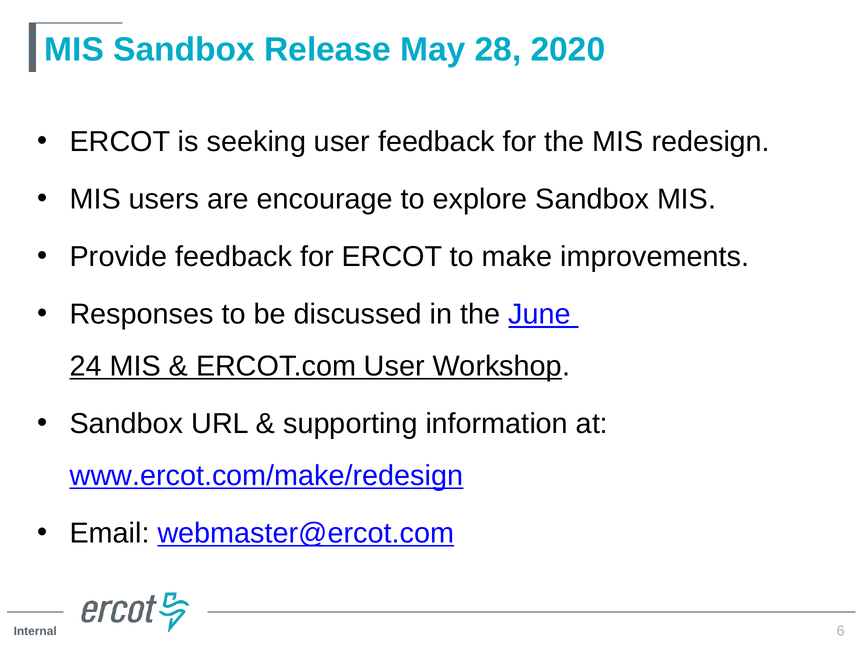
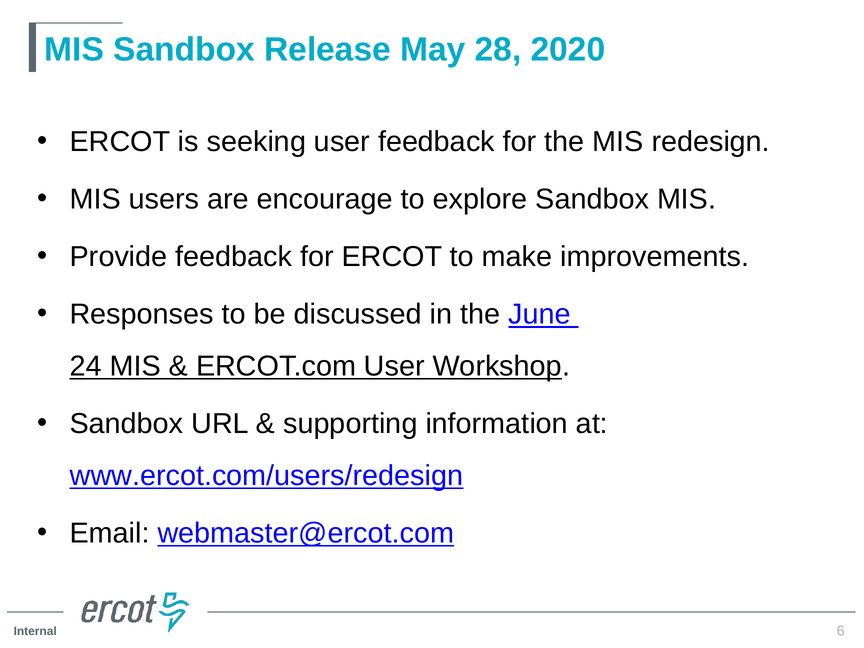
www.ercot.com/make/redesign: www.ercot.com/make/redesign -> www.ercot.com/users/redesign
